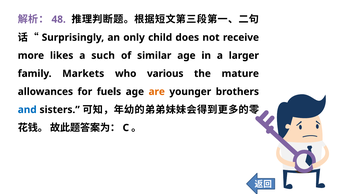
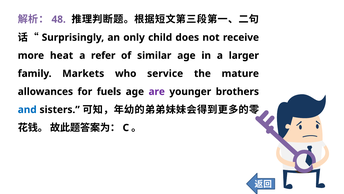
likes: likes -> heat
such: such -> refer
various: various -> service
are colour: orange -> purple
